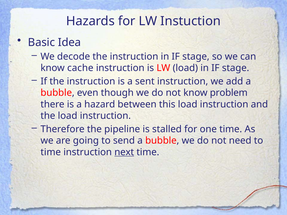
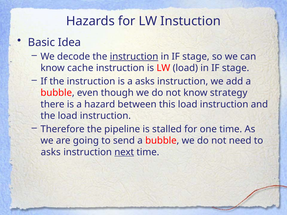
instruction at (134, 57) underline: none -> present
a sent: sent -> asks
problem: problem -> strategy
time at (51, 152): time -> asks
